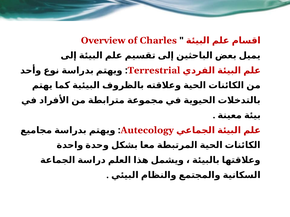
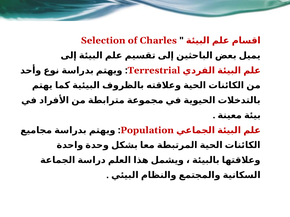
Overview: Overview -> Selection
Autecology: Autecology -> Population
